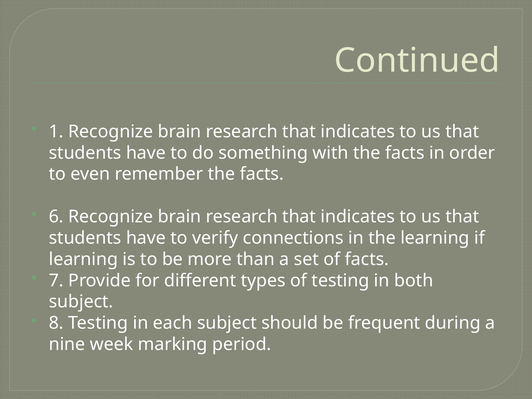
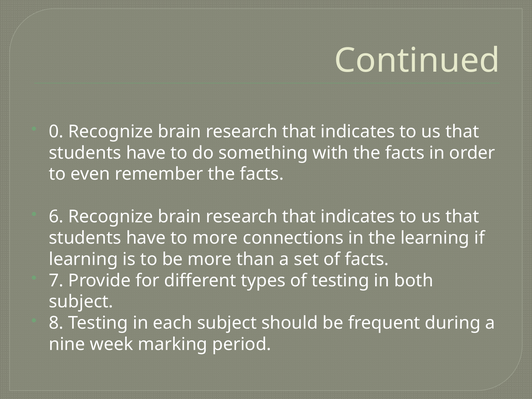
1: 1 -> 0
to verify: verify -> more
